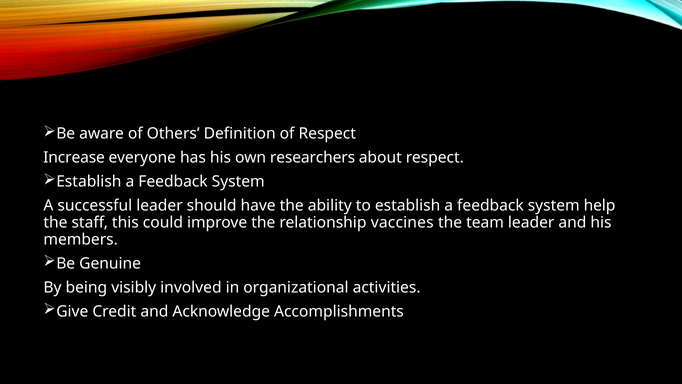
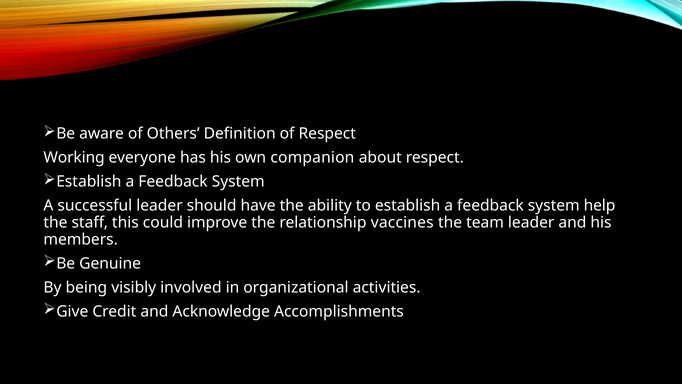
Increase: Increase -> Working
researchers: researchers -> companion
